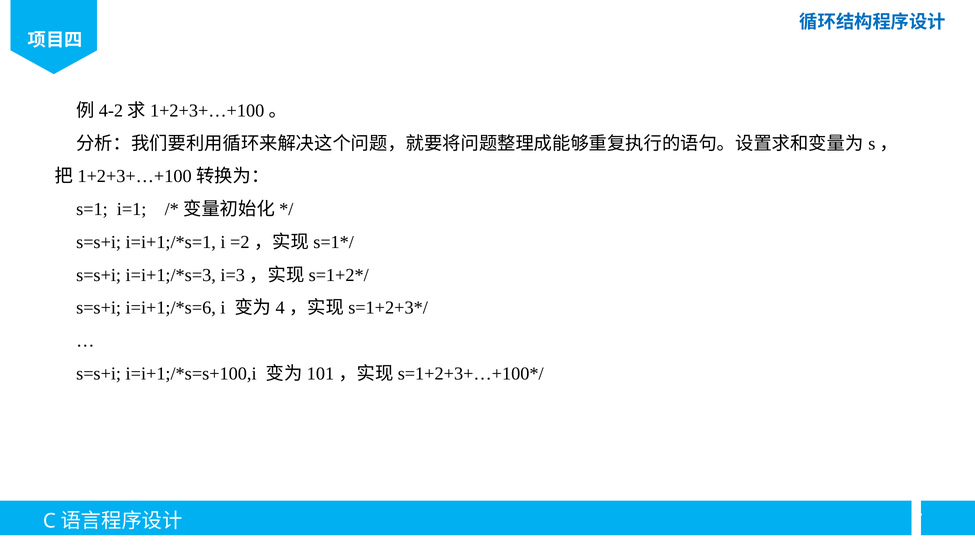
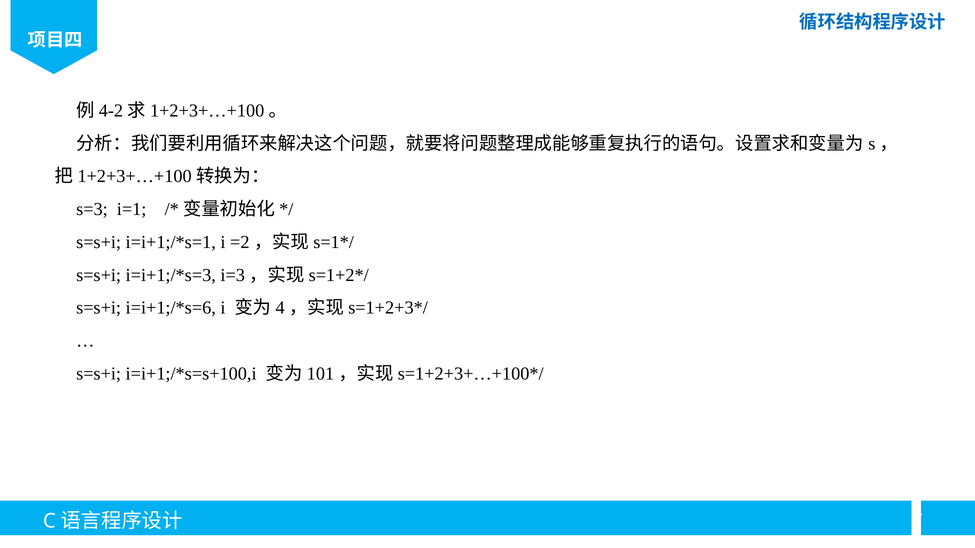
s=1: s=1 -> s=3
